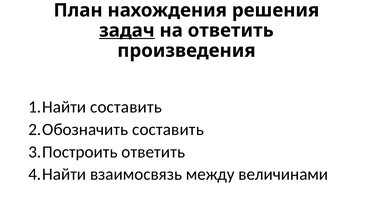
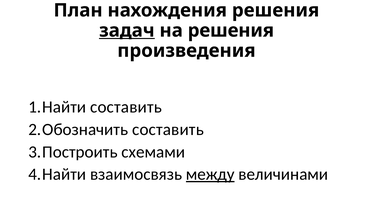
на ответить: ответить -> решения
ответить at (153, 152): ответить -> схемами
между underline: none -> present
